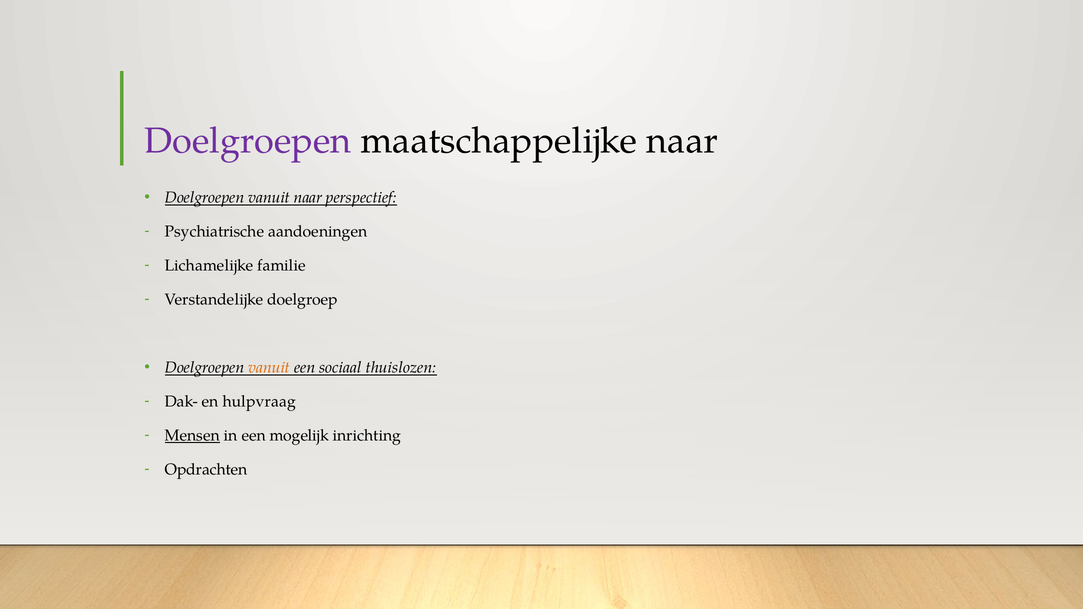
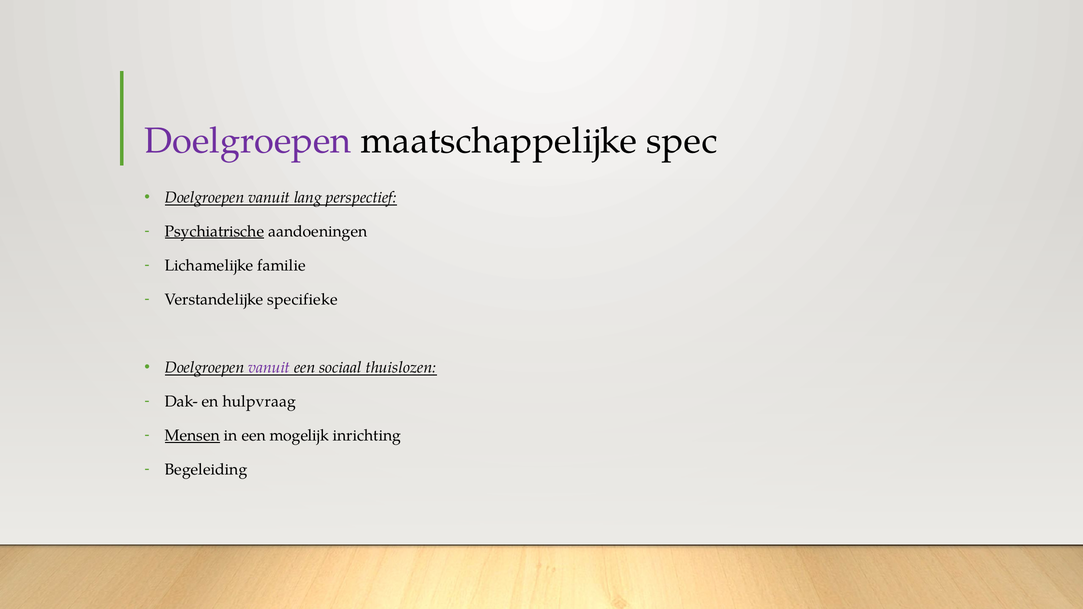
maatschappelijke naar: naar -> spec
vanuit naar: naar -> lang
Psychiatrische underline: none -> present
doelgroep: doelgroep -> specifieke
vanuit at (269, 368) colour: orange -> purple
Opdrachten: Opdrachten -> Begeleiding
